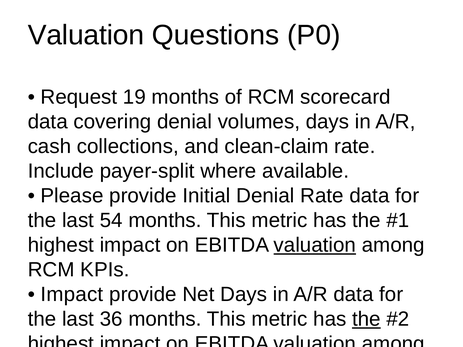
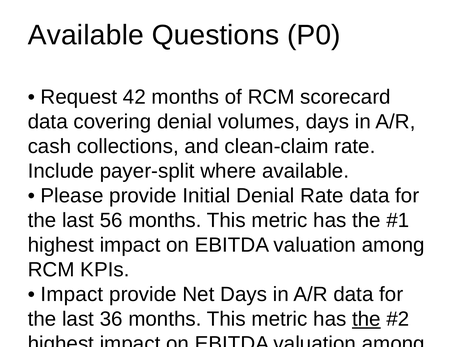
Valuation at (86, 35): Valuation -> Available
19: 19 -> 42
54: 54 -> 56
valuation at (315, 245) underline: present -> none
